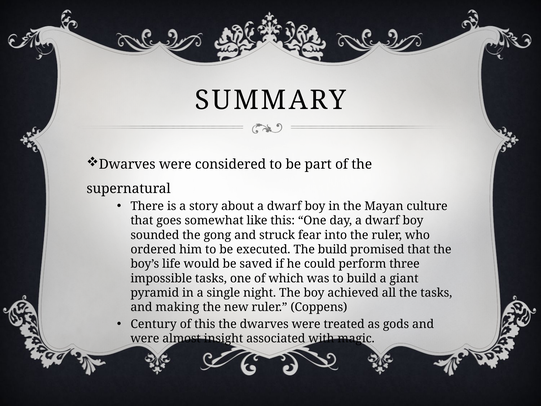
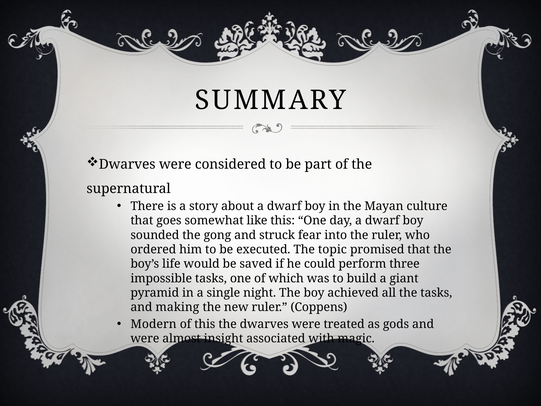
The build: build -> topic
Century: Century -> Modern
